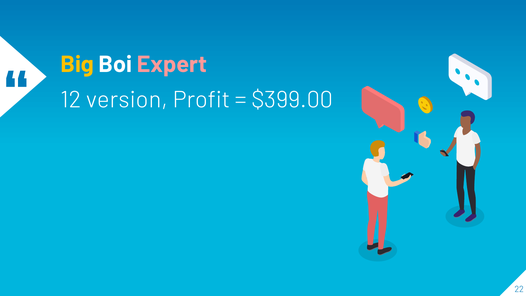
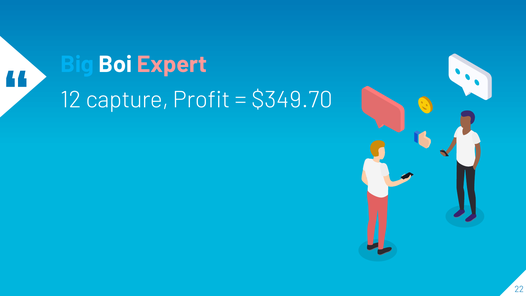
Big colour: yellow -> light blue
version: version -> capture
$399.00: $399.00 -> $349.70
